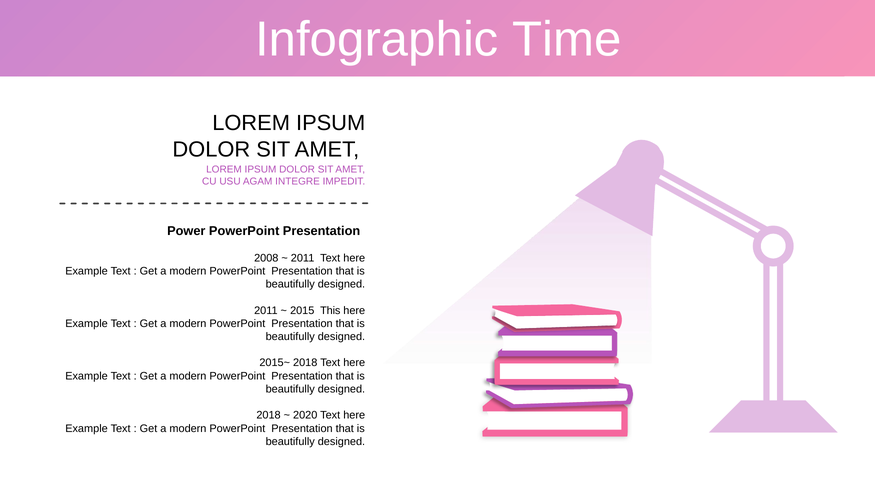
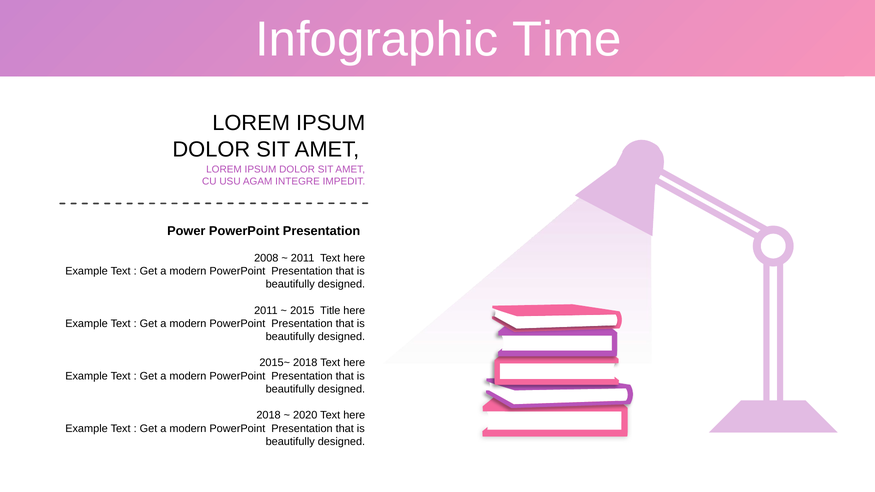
This: This -> Title
